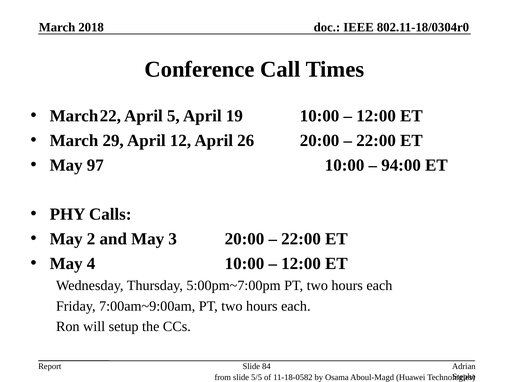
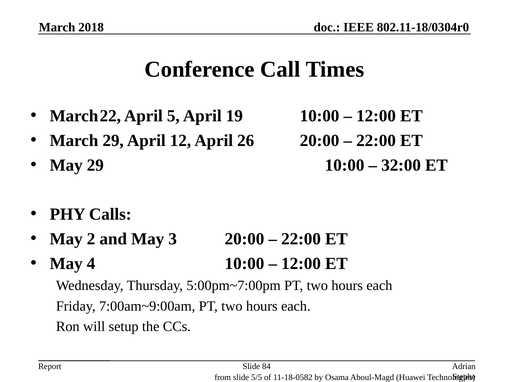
May 97: 97 -> 29
94:00: 94:00 -> 32:00
